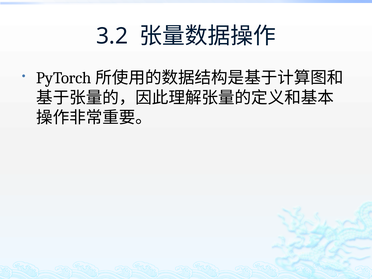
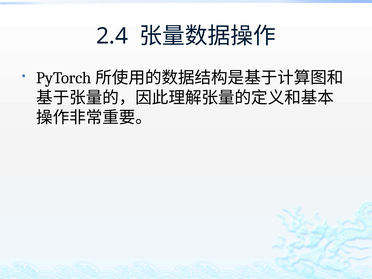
3.2: 3.2 -> 2.4
